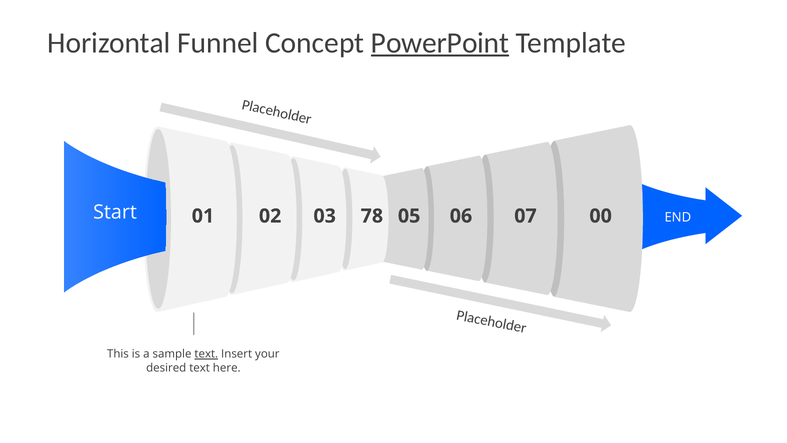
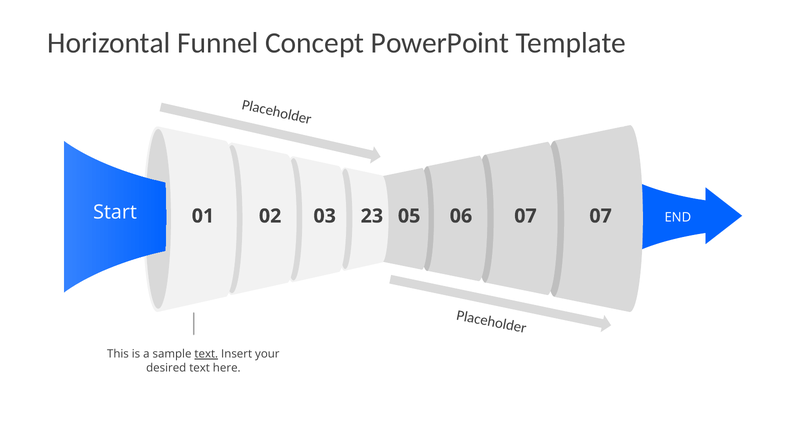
PowerPoint underline: present -> none
78: 78 -> 23
07 00: 00 -> 07
